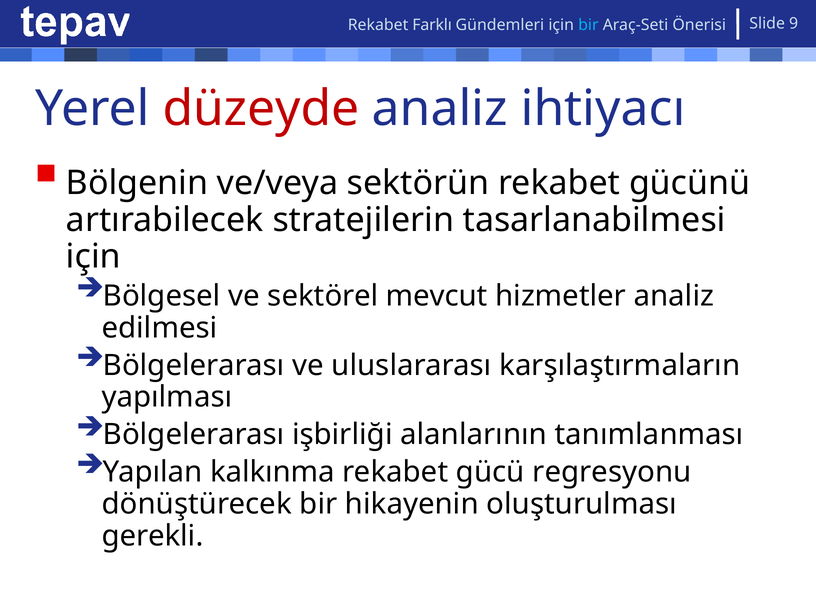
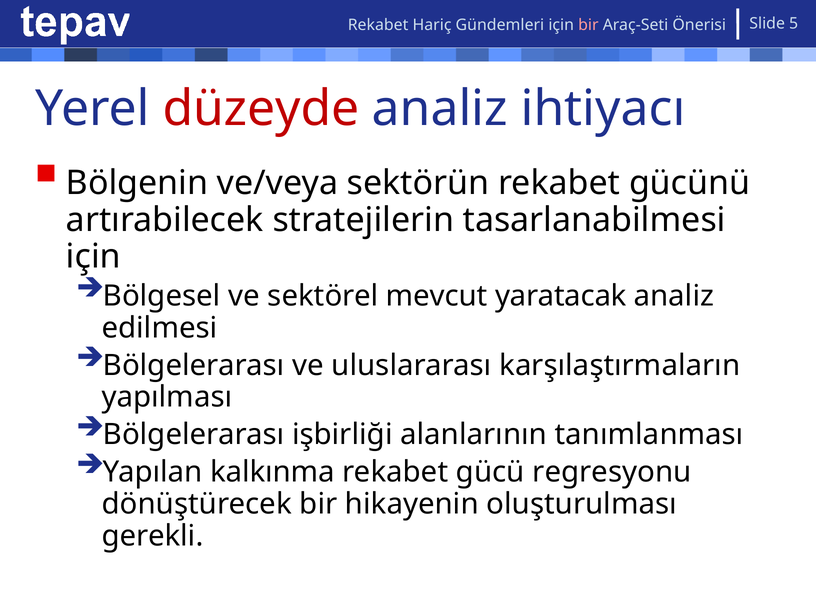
Farklı: Farklı -> Hariç
bir at (588, 25) colour: light blue -> pink
9: 9 -> 5
hizmetler: hizmetler -> yaratacak
